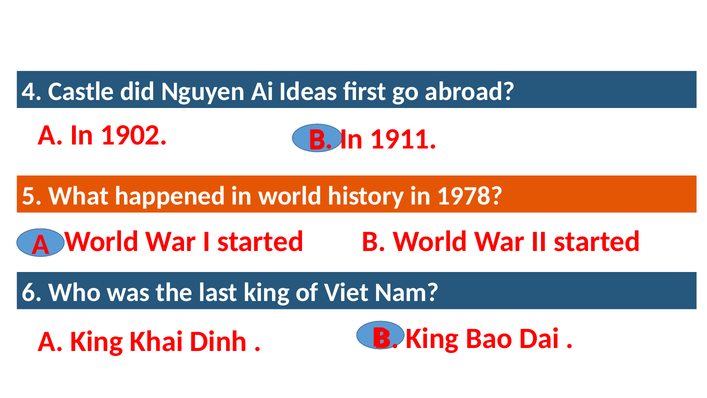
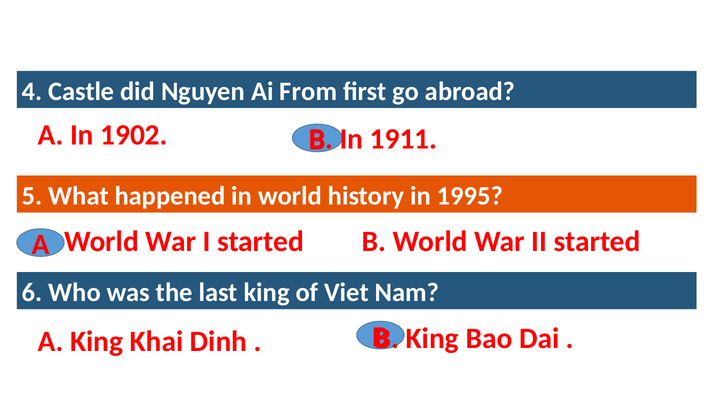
Ideas: Ideas -> From
1978: 1978 -> 1995
